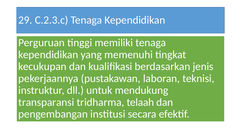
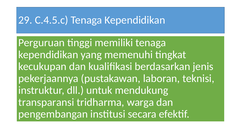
C.2.3.c: C.2.3.c -> C.4.5.c
telaah: telaah -> warga
